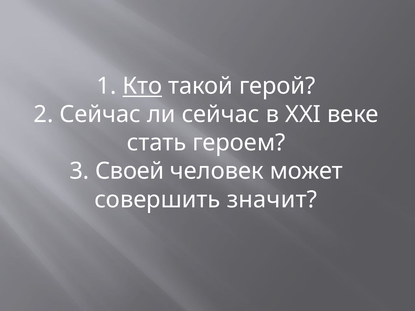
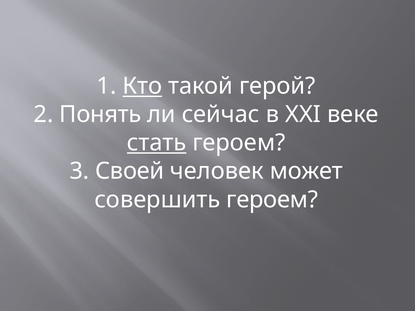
2 Сейчас: Сейчас -> Понять
стать underline: none -> present
совершить значит: значит -> героем
